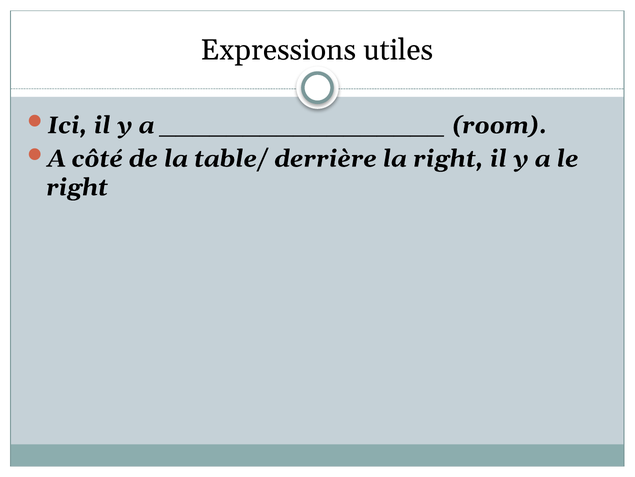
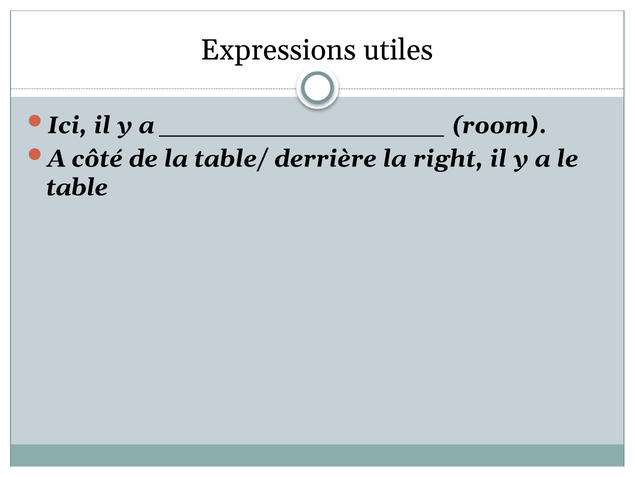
right at (77, 187): right -> table
